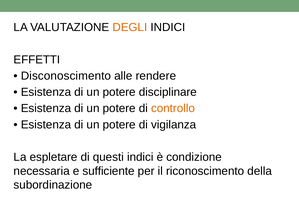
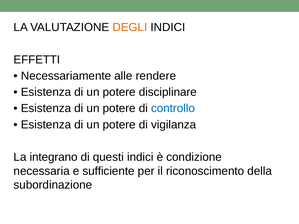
Disconoscimento: Disconoscimento -> Necessariamente
controllo colour: orange -> blue
espletare: espletare -> integrano
